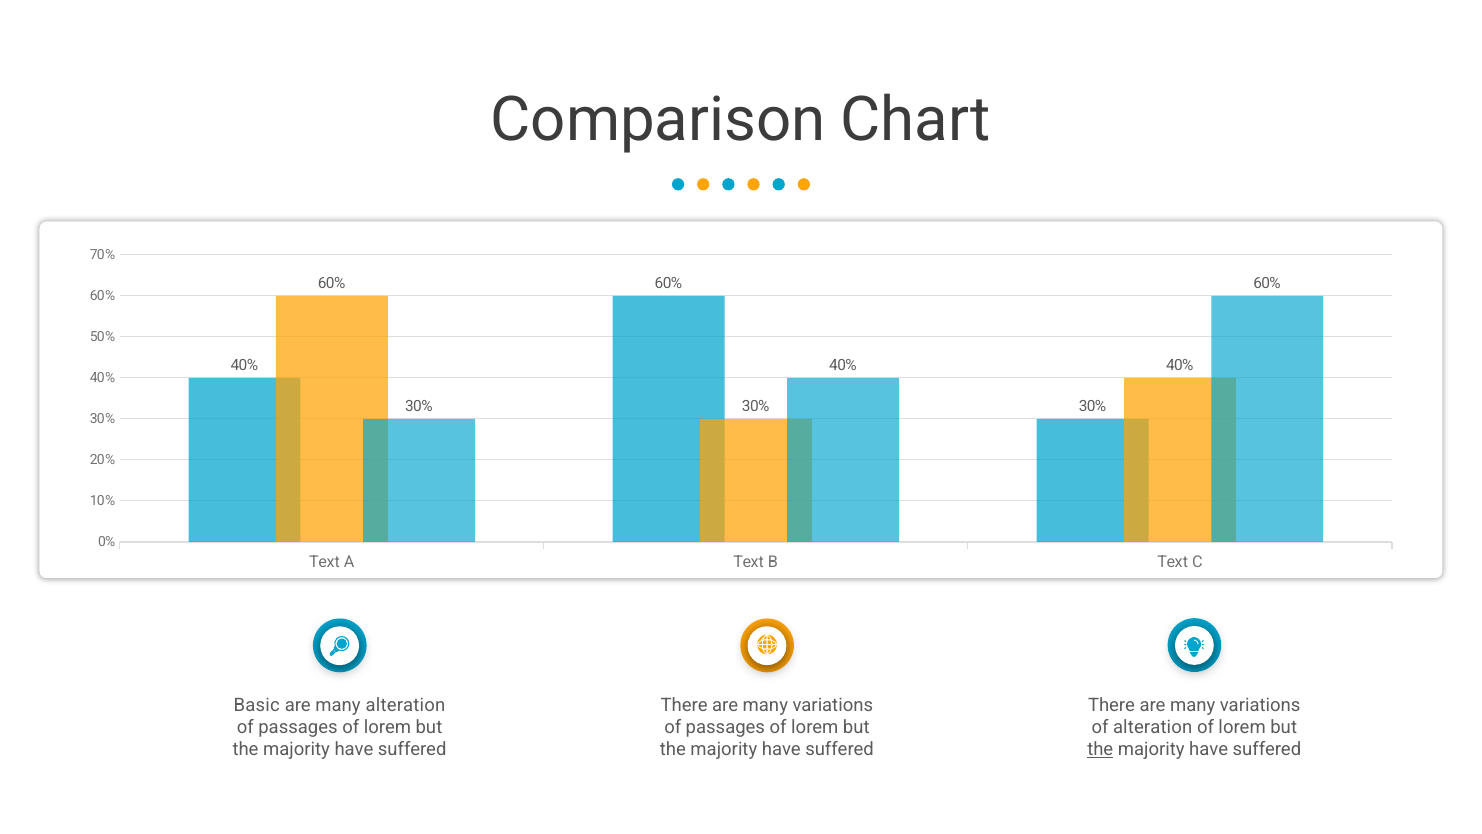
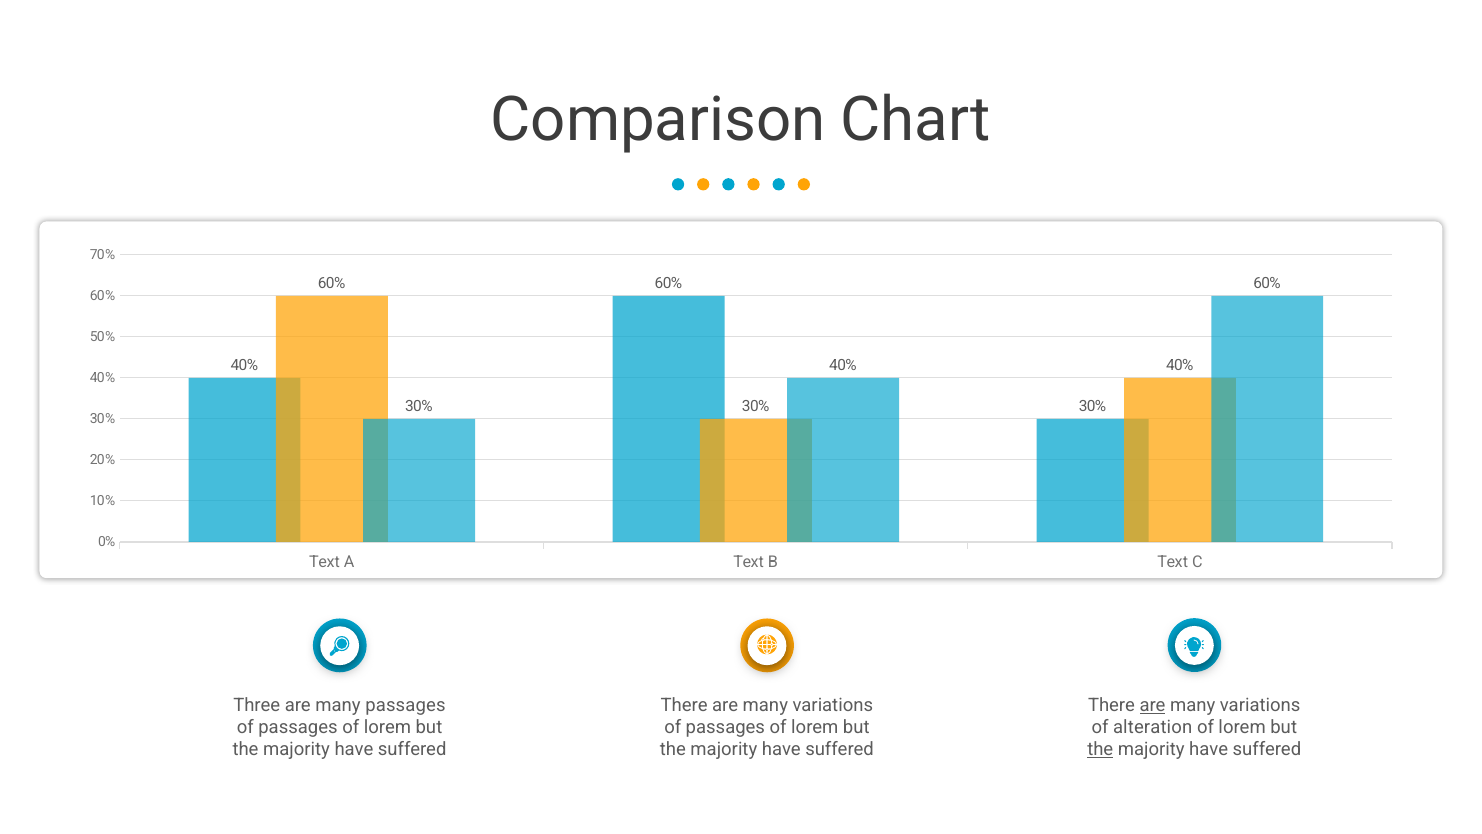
Basic: Basic -> Three
many alteration: alteration -> passages
are at (1153, 705) underline: none -> present
